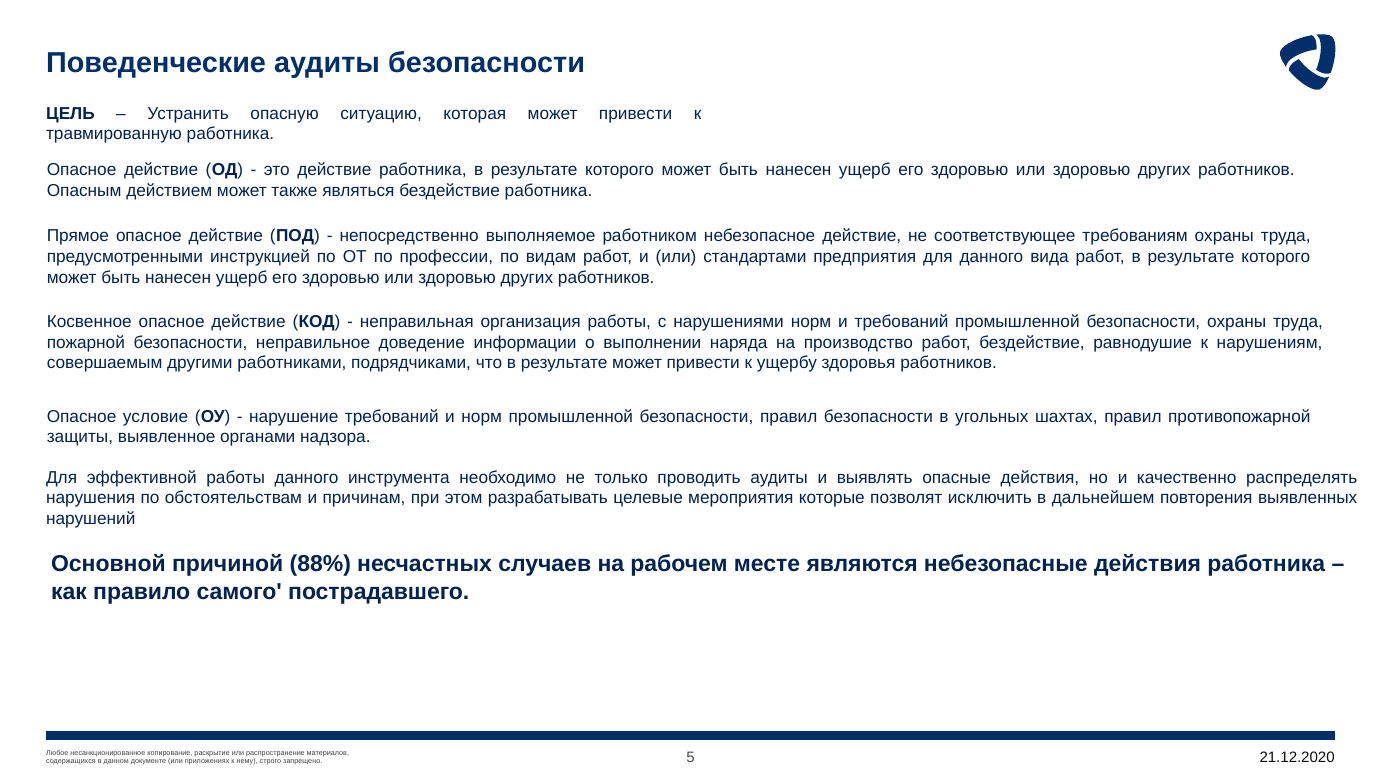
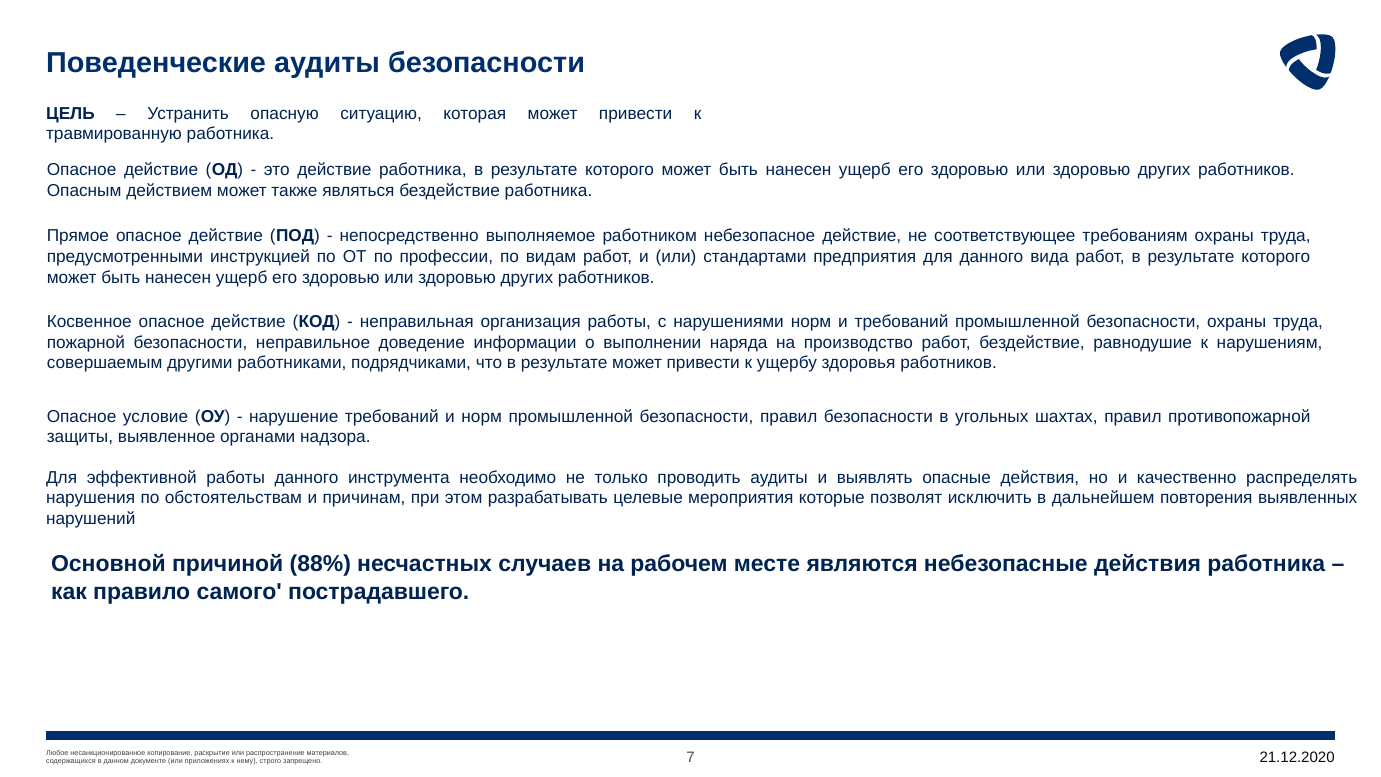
5: 5 -> 7
